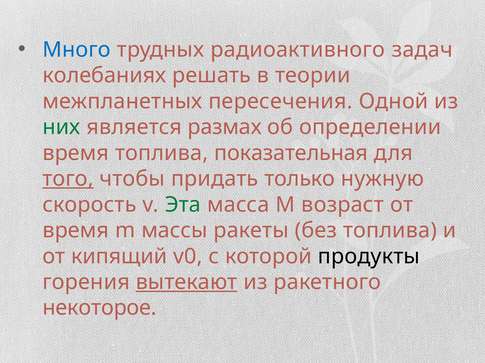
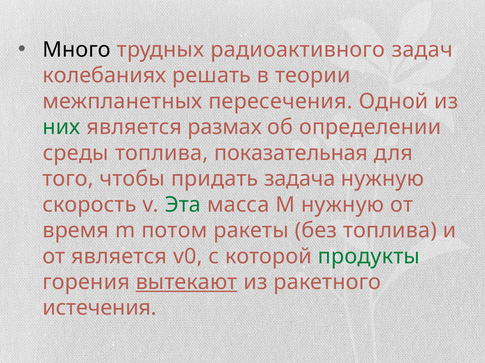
Много colour: blue -> black
время at (76, 153): время -> среды
того underline: present -> none
только: только -> задача
М возраст: возраст -> нужную
массы: массы -> потом
от кипящий: кипящий -> является
продукты colour: black -> green
некоторое: некоторое -> истечения
